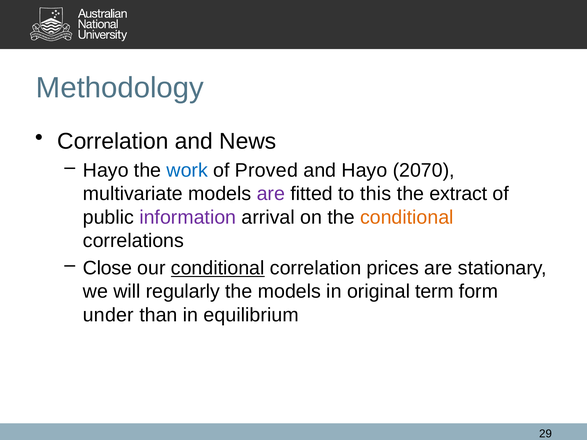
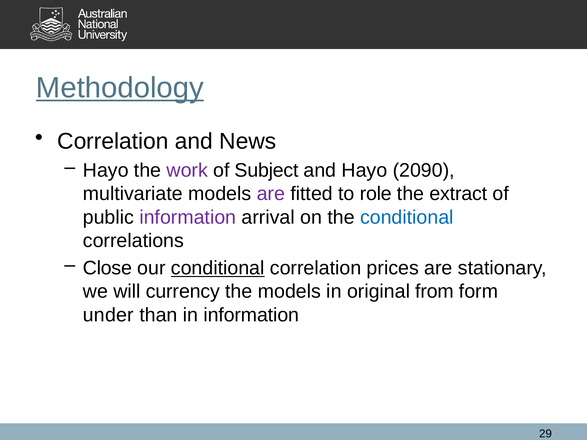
Methodology underline: none -> present
work colour: blue -> purple
Proved: Proved -> Subject
2070: 2070 -> 2090
this: this -> role
conditional at (407, 217) colour: orange -> blue
regularly: regularly -> currency
term: term -> from
in equilibrium: equilibrium -> information
